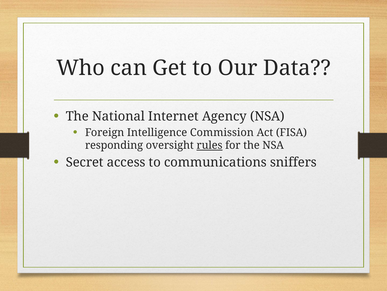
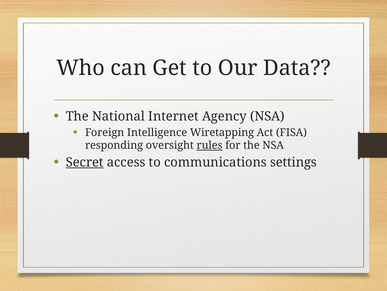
Commission: Commission -> Wiretapping
Secret underline: none -> present
sniffers: sniffers -> settings
